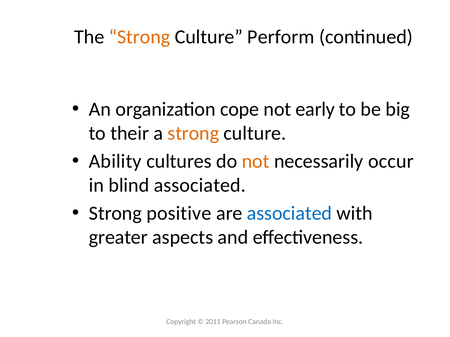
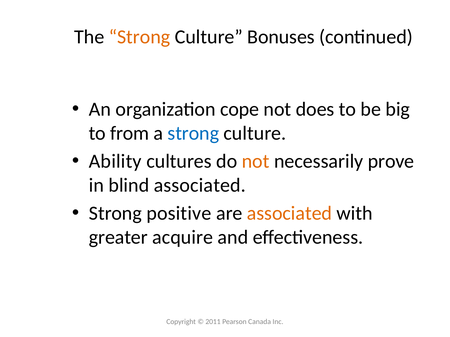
Perform: Perform -> Bonuses
early: early -> does
their: their -> from
strong at (193, 133) colour: orange -> blue
occur: occur -> prove
associated at (290, 213) colour: blue -> orange
aspects: aspects -> acquire
